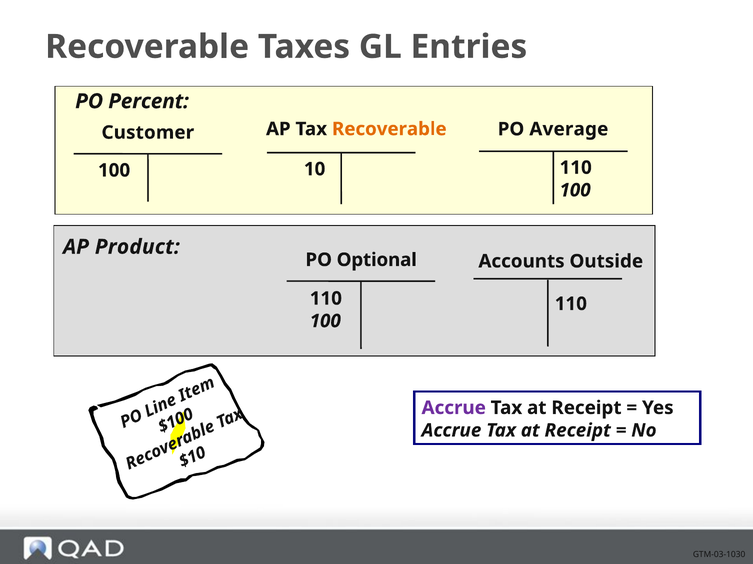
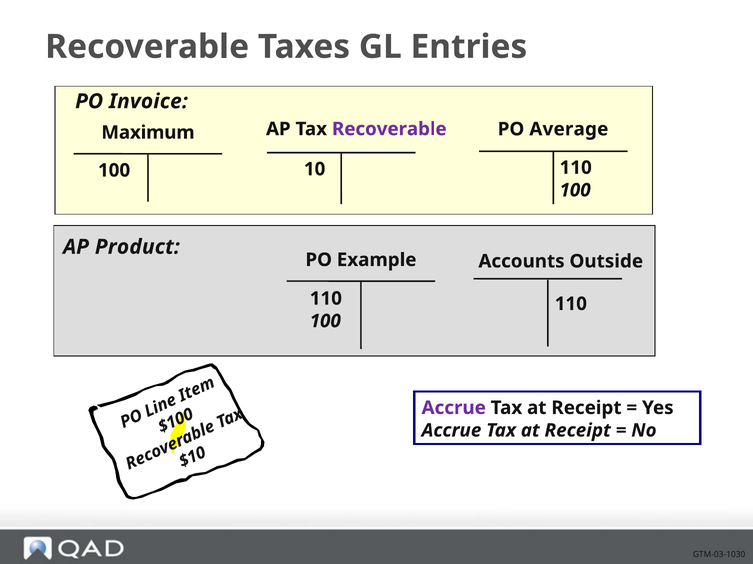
Percent: Percent -> Invoice
Recoverable at (389, 129) colour: orange -> purple
Customer: Customer -> Maximum
Optional: Optional -> Example
